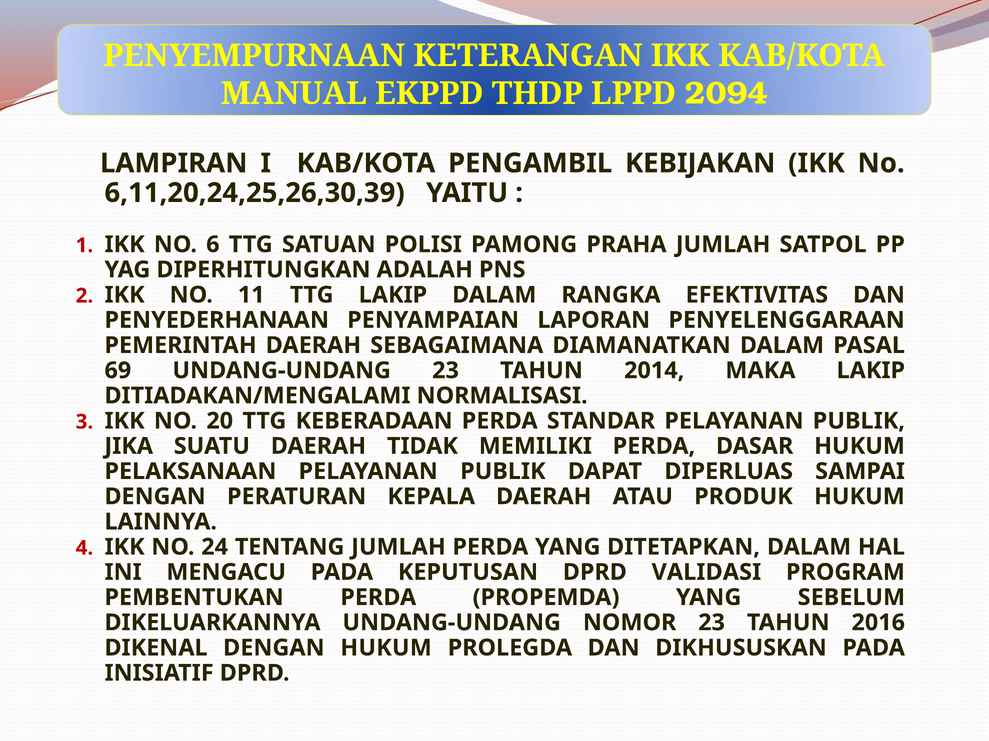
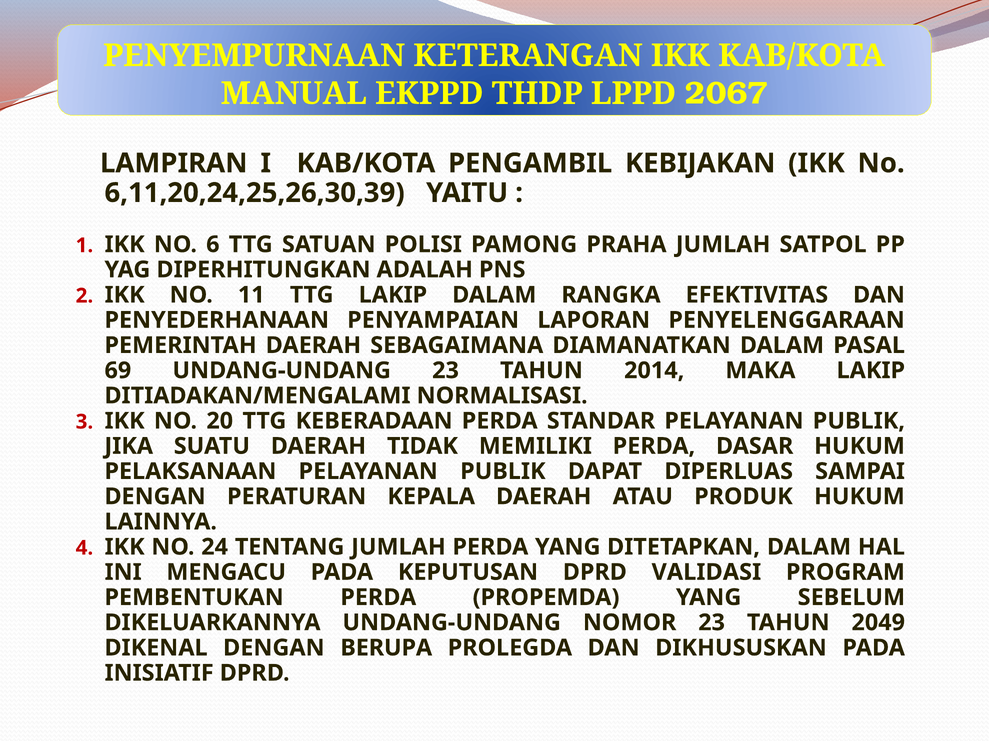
2094: 2094 -> 2067
2016: 2016 -> 2049
DENGAN HUKUM: HUKUM -> BERUPA
